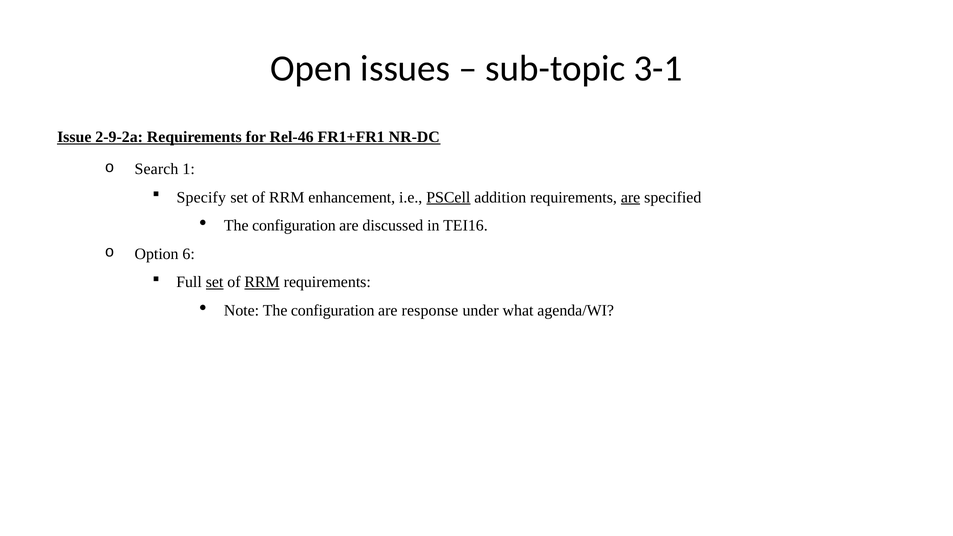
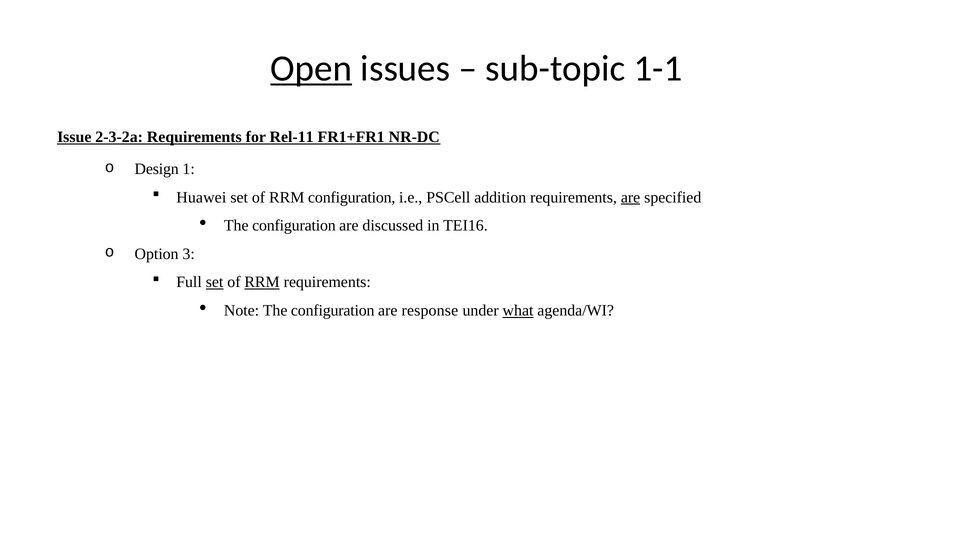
Open underline: none -> present
3-1: 3-1 -> 1-1
2-9-2a: 2-9-2a -> 2-3-2a
Rel-46: Rel-46 -> Rel-11
Search: Search -> Design
Specify: Specify -> Huawei
RRM enhancement: enhancement -> configuration
PSCell underline: present -> none
6: 6 -> 3
what underline: none -> present
